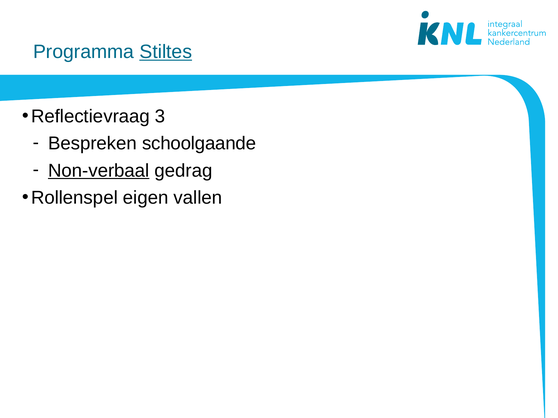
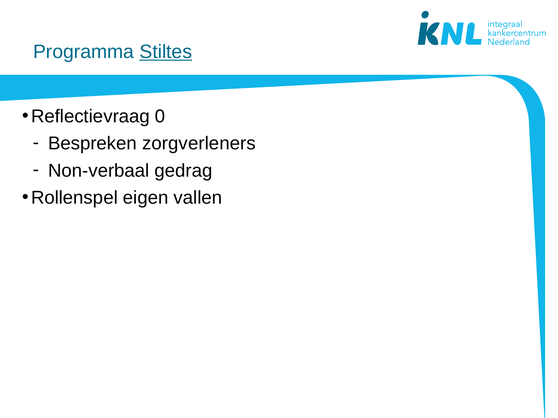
3: 3 -> 0
schoolgaande: schoolgaande -> zorgverleners
Non-verbaal underline: present -> none
